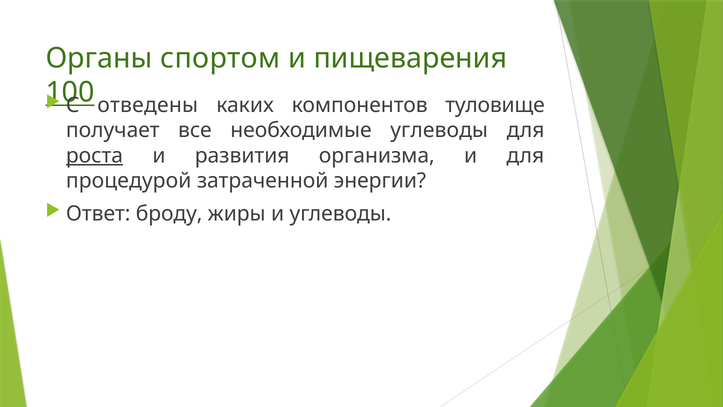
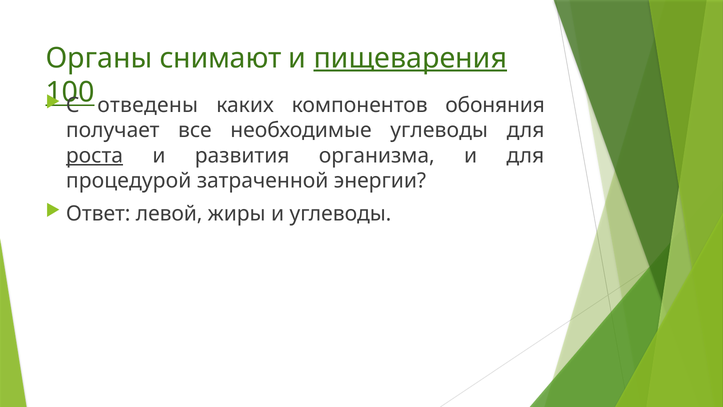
спортом: спортом -> снимают
пищеварения underline: none -> present
туловище: туловище -> обоняния
броду: броду -> левой
